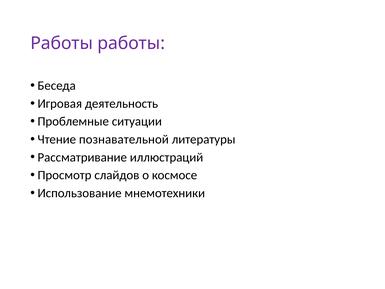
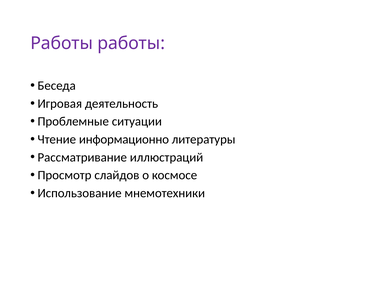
познавательной: познавательной -> информационно
